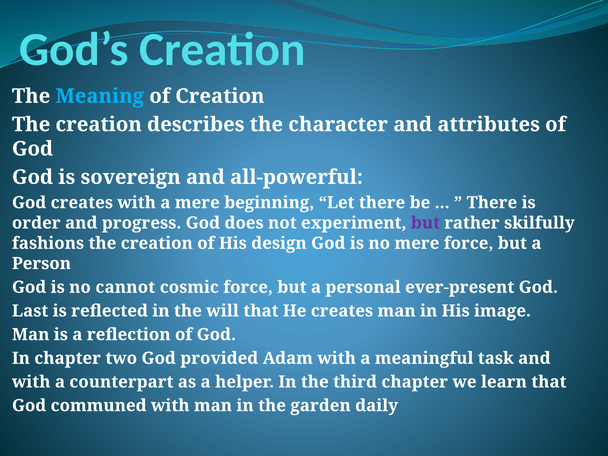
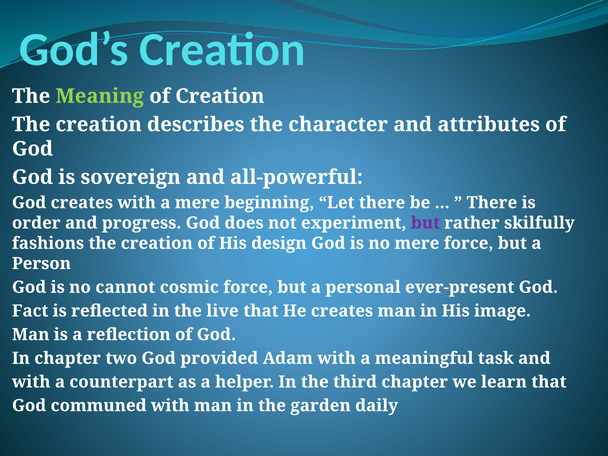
Meaning colour: light blue -> light green
Last: Last -> Fact
will: will -> live
